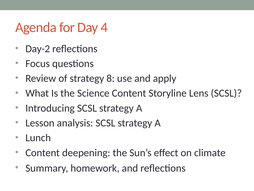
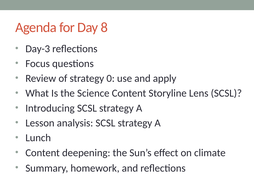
4: 4 -> 8
Day-2: Day-2 -> Day-3
8: 8 -> 0
